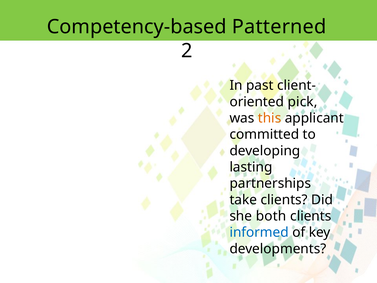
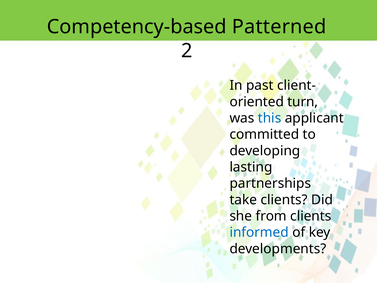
pick: pick -> turn
this colour: orange -> blue
both: both -> from
